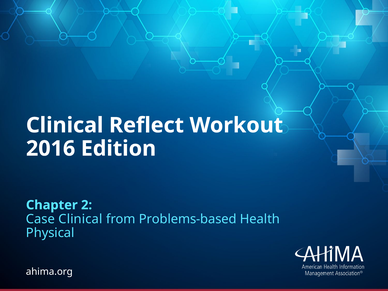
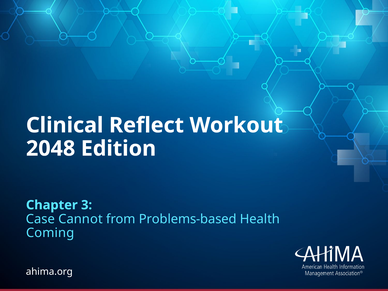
2016: 2016 -> 2048
2: 2 -> 3
Case Clinical: Clinical -> Cannot
Physical: Physical -> Coming
